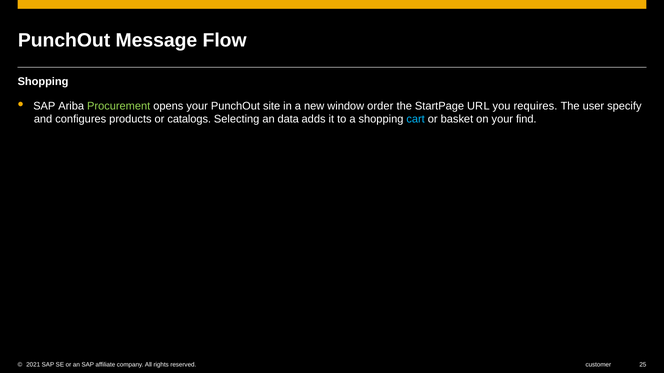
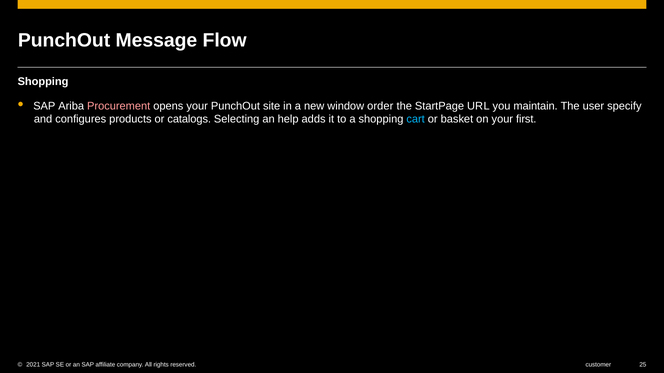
Procurement colour: light green -> pink
requires: requires -> maintain
data: data -> help
find: find -> first
